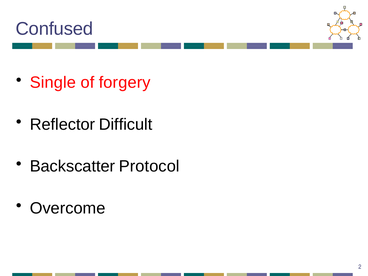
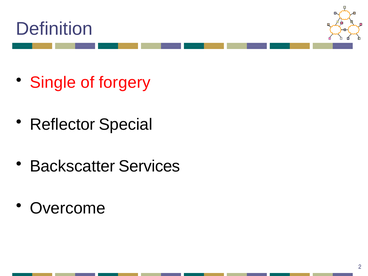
Confused: Confused -> Definition
Difficult: Difficult -> Special
Protocol: Protocol -> Services
